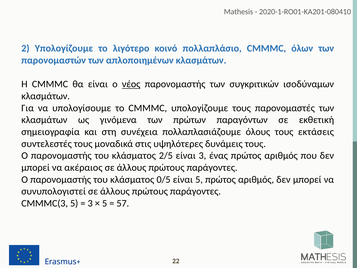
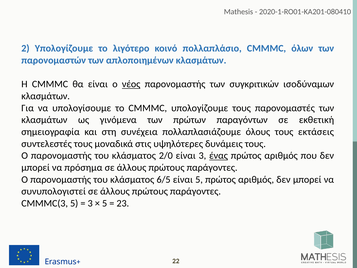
2/5: 2/5 -> 2/0
ένας underline: none -> present
ακέραιος: ακέραιος -> πρόσημα
0/5: 0/5 -> 6/5
57: 57 -> 23
